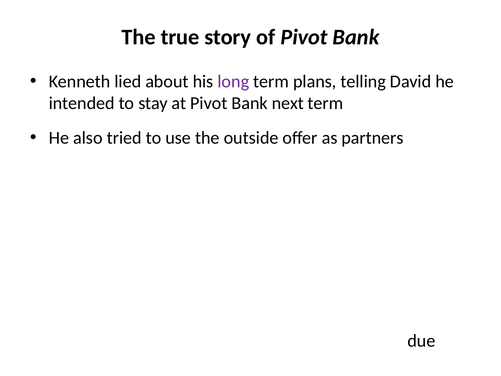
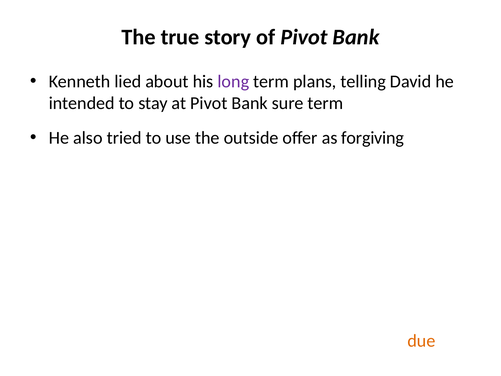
next: next -> sure
partners: partners -> forgiving
due colour: black -> orange
